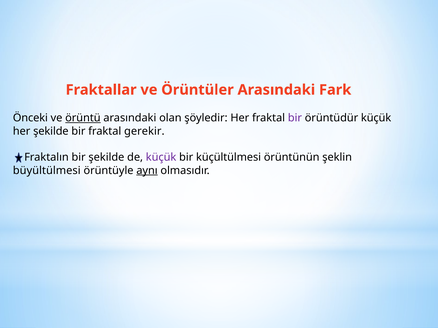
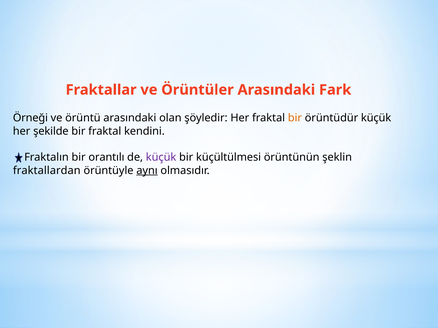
Önceki: Önceki -> Örneği
örüntü underline: present -> none
bir at (295, 118) colour: purple -> orange
gerekir: gerekir -> kendini
bir şekilde: şekilde -> orantılı
büyültülmesi: büyültülmesi -> fraktallardan
